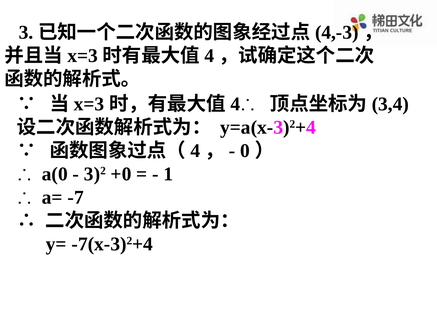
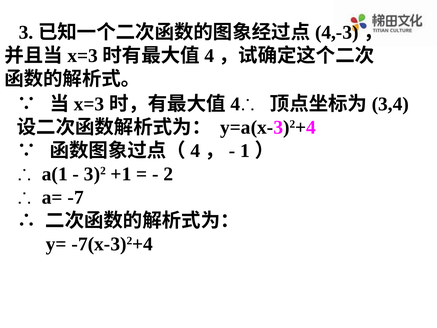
0: 0 -> 1
a(0: a(0 -> a(1
+0: +0 -> +1
1: 1 -> 2
